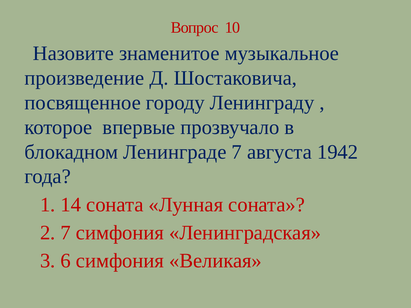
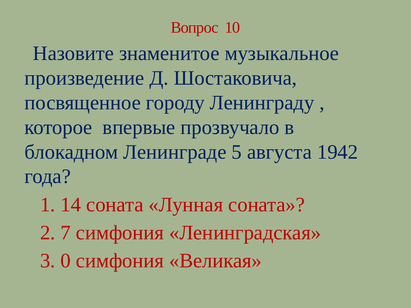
Ленинграде 7: 7 -> 5
6: 6 -> 0
